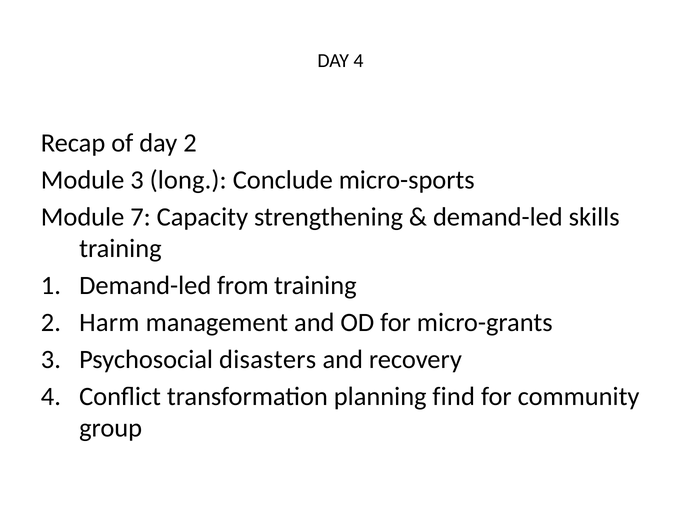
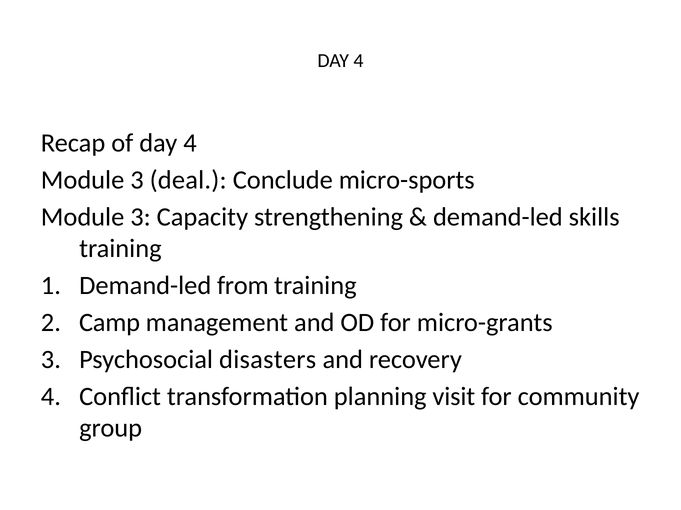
of day 2: 2 -> 4
long: long -> deal
7 at (141, 217): 7 -> 3
Harm: Harm -> Camp
find: find -> visit
